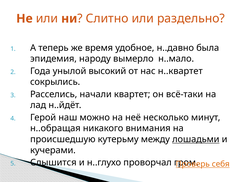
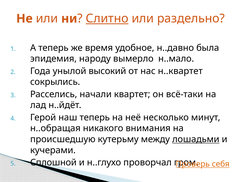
Слитно underline: none -> present
наш можно: можно -> теперь
Слышится: Слышится -> Сплошной
